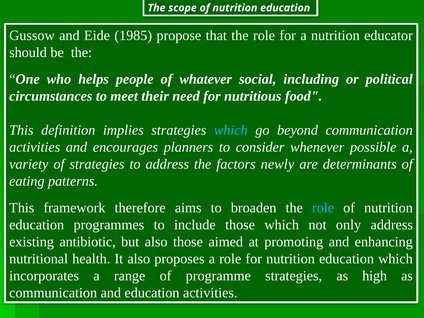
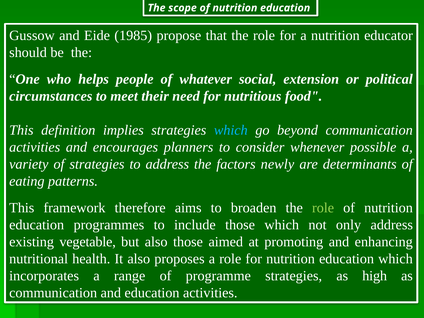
including: including -> extension
role at (323, 208) colour: light blue -> light green
antibiotic: antibiotic -> vegetable
